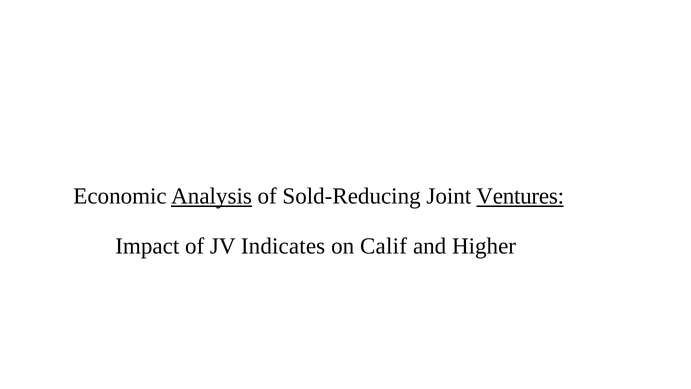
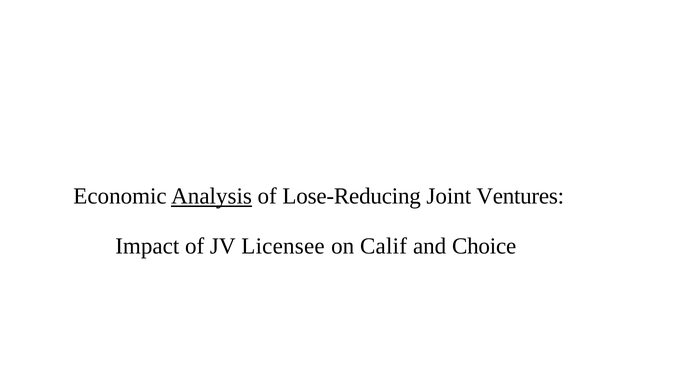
Sold-Reducing: Sold-Reducing -> Lose-Reducing
Ventures underline: present -> none
Indicates: Indicates -> Licensee
Higher: Higher -> Choice
